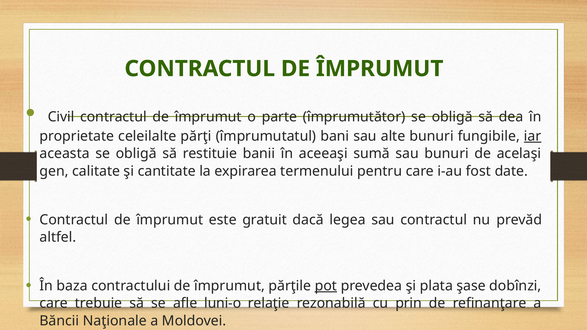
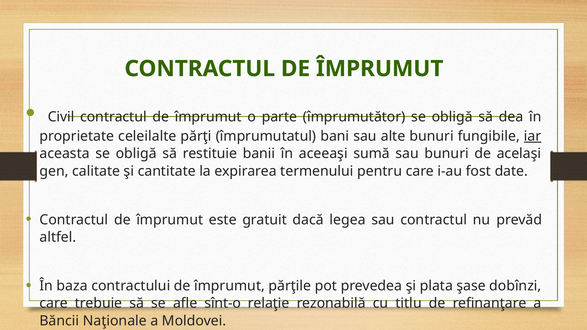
pot underline: present -> none
luni-o: luni-o -> sînt-o
prin: prin -> titlu
